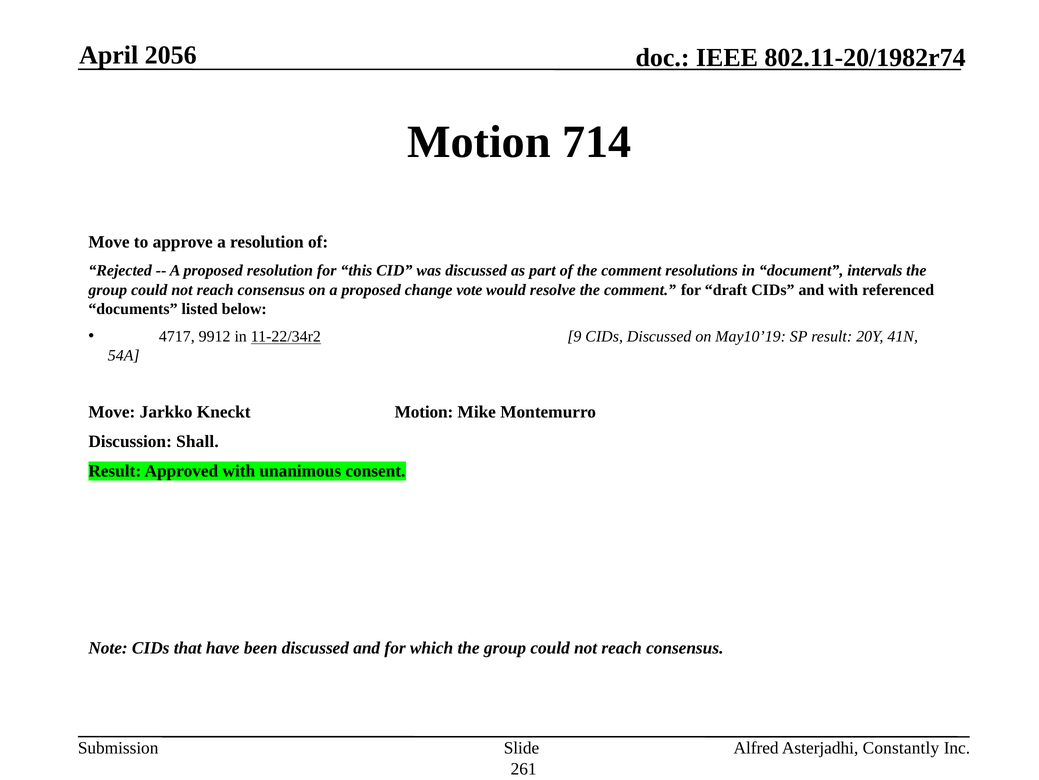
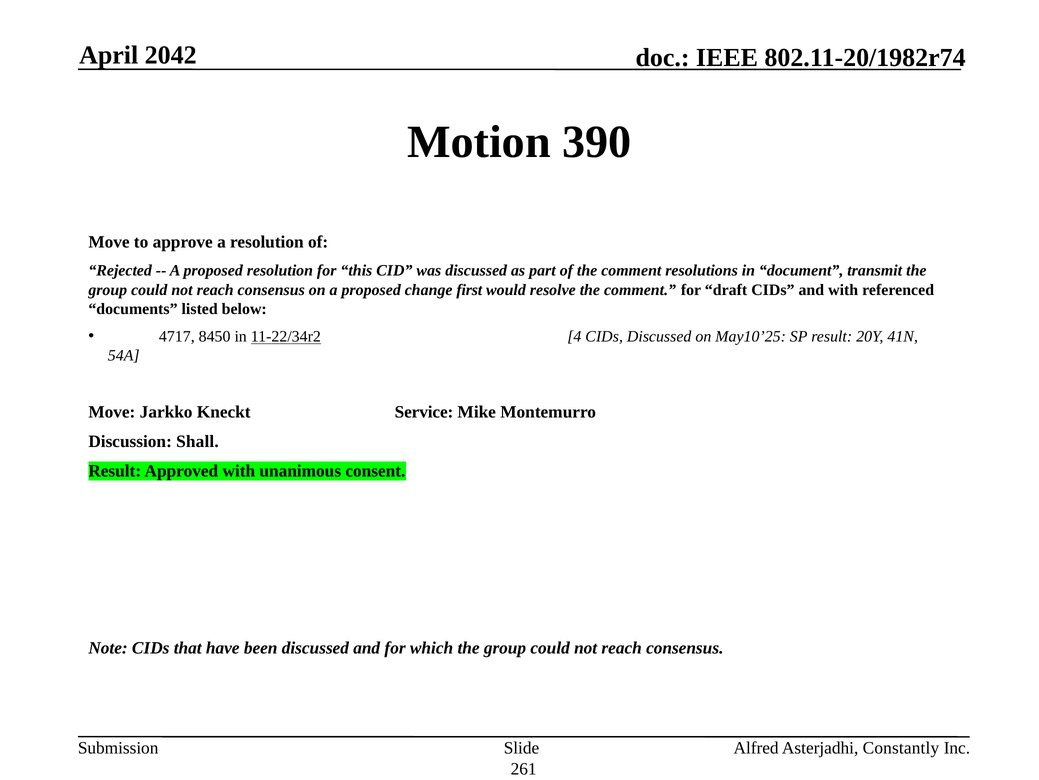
2056: 2056 -> 2042
714: 714 -> 390
intervals: intervals -> transmit
vote: vote -> first
9912: 9912 -> 8450
9: 9 -> 4
May10’19: May10’19 -> May10’25
Kneckt Motion: Motion -> Service
